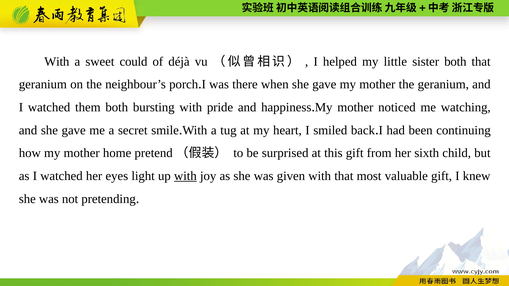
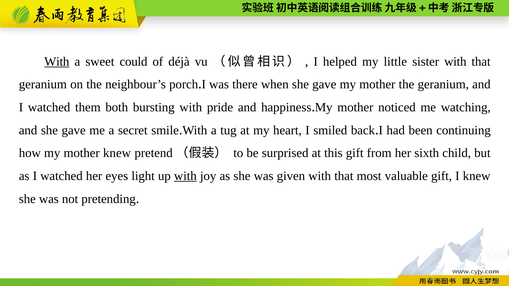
With at (57, 62) underline: none -> present
sister both: both -> with
mother home: home -> knew
